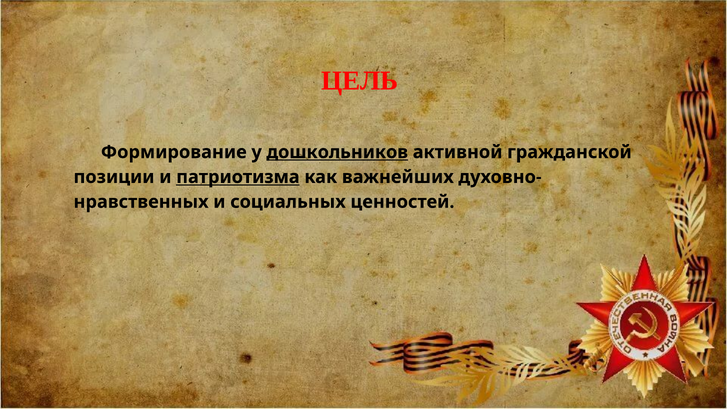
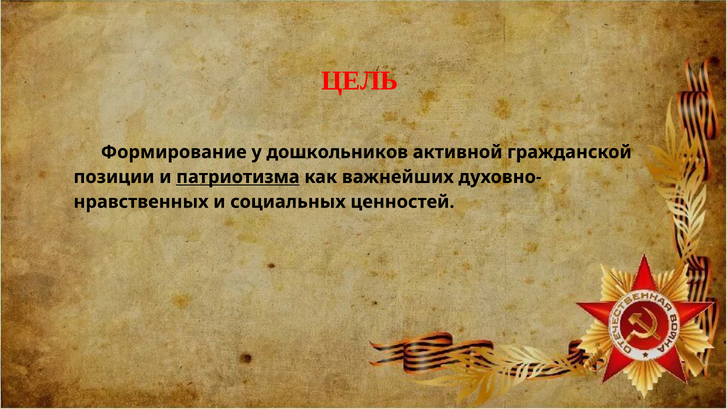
дошкольников underline: present -> none
